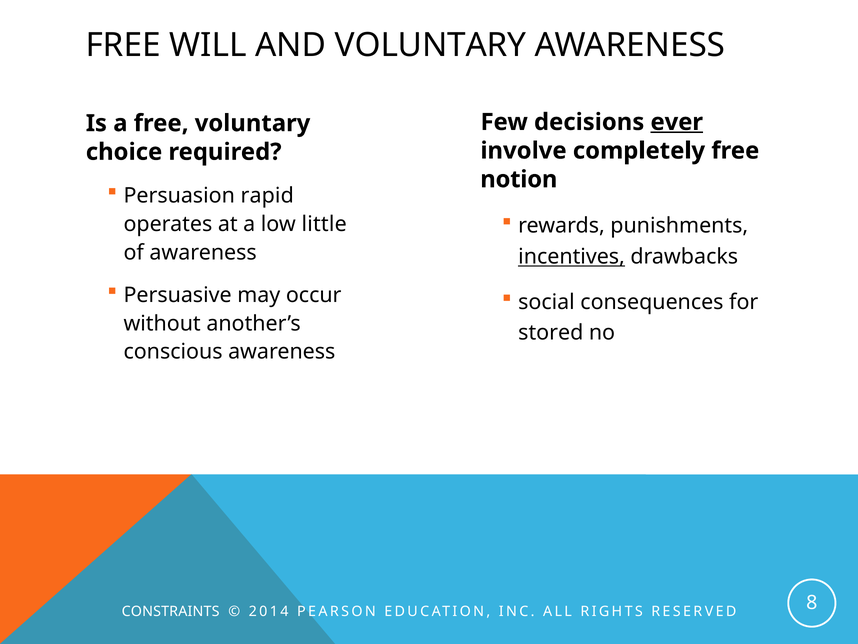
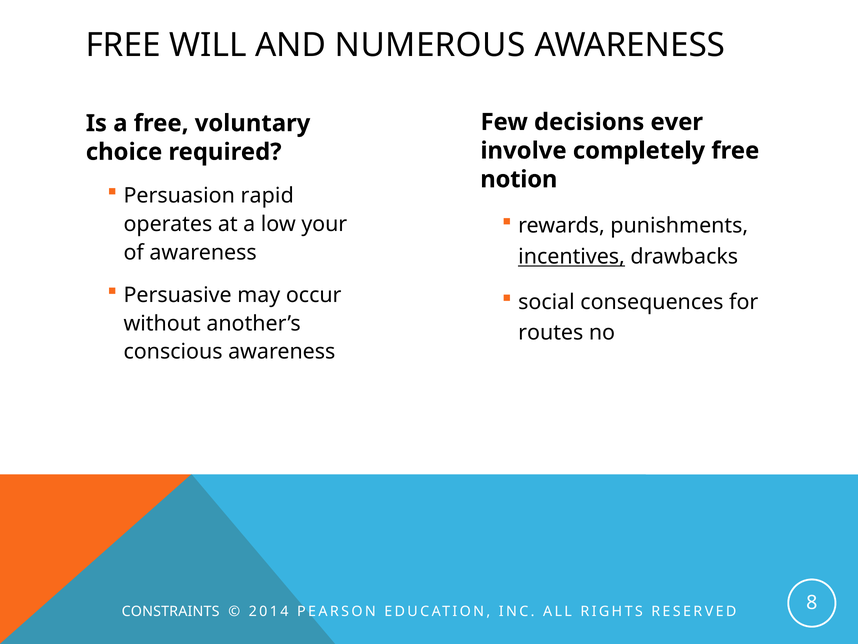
AND VOLUNTARY: VOLUNTARY -> NUMEROUS
ever underline: present -> none
little: little -> your
stored: stored -> routes
